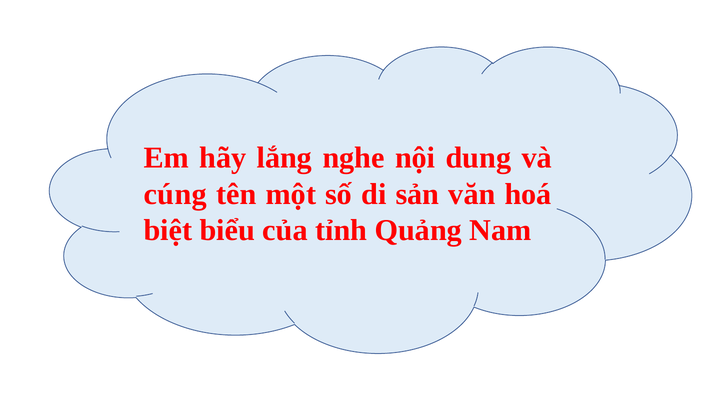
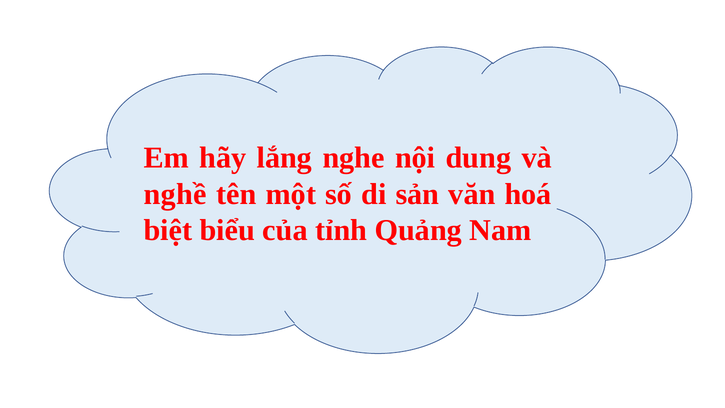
cúng: cúng -> nghề
